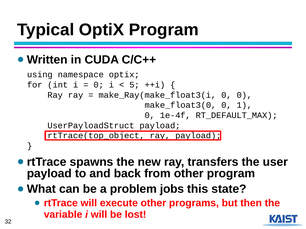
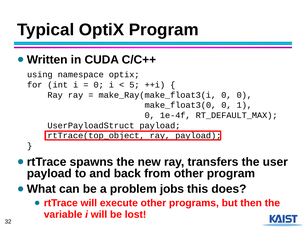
state: state -> does
